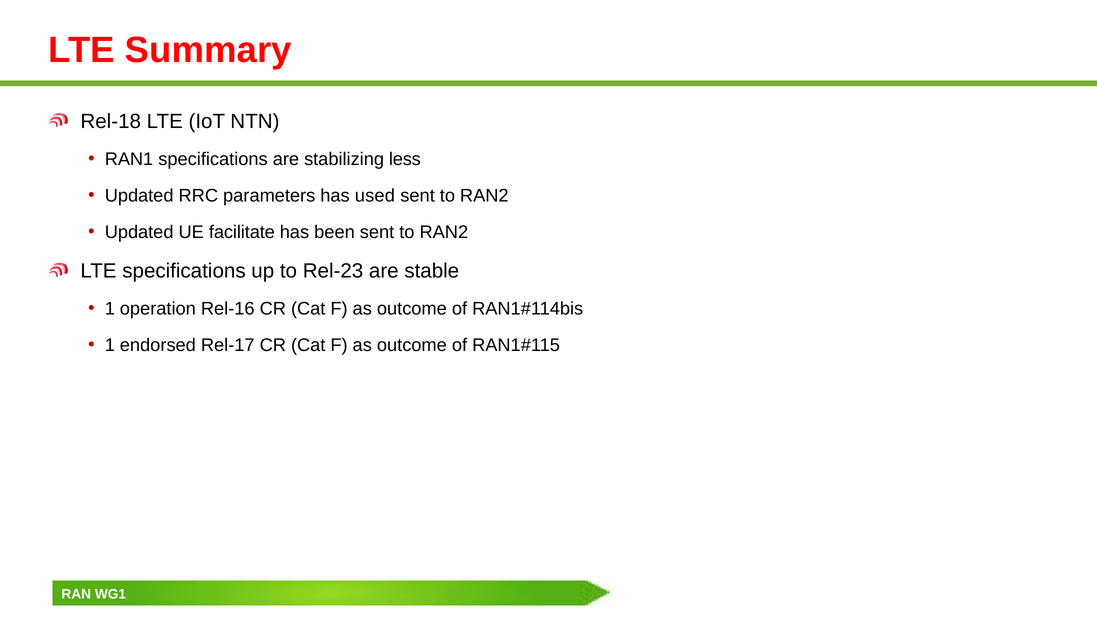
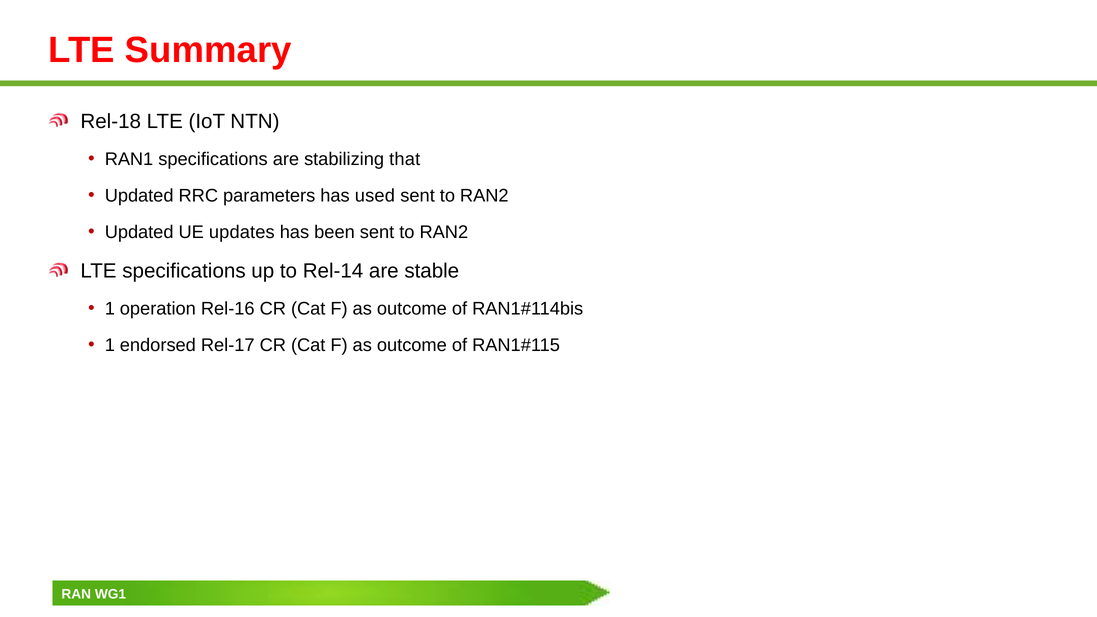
less: less -> that
facilitate: facilitate -> updates
Rel-23: Rel-23 -> Rel-14
